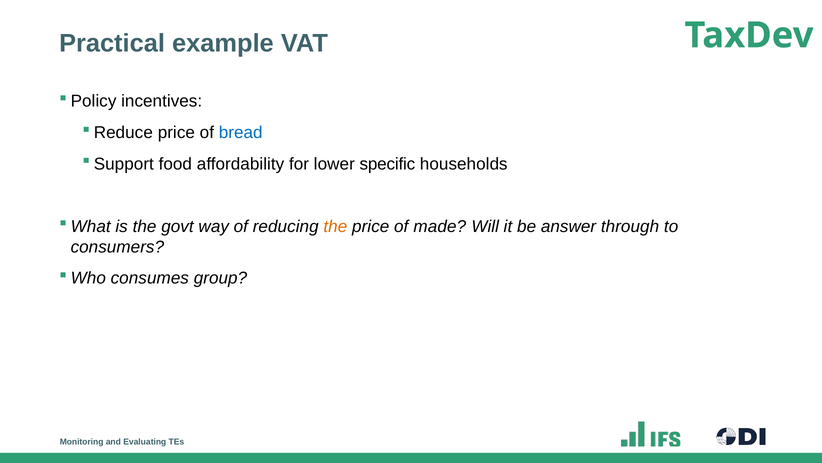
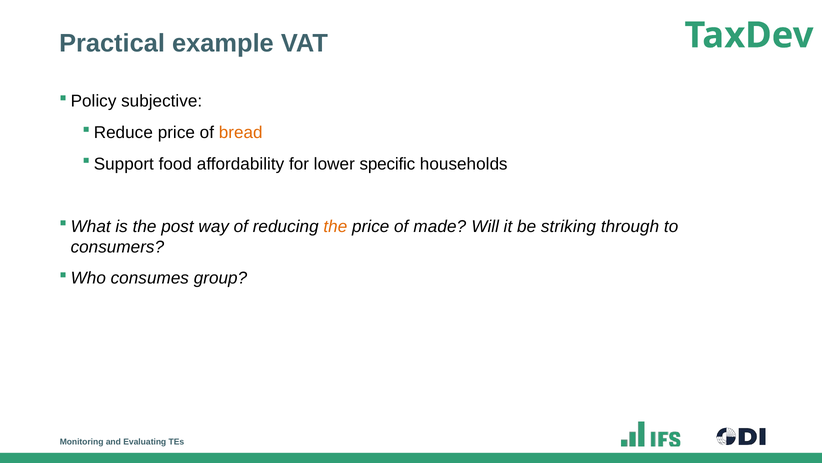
incentives: incentives -> subjective
bread colour: blue -> orange
govt: govt -> post
answer: answer -> striking
